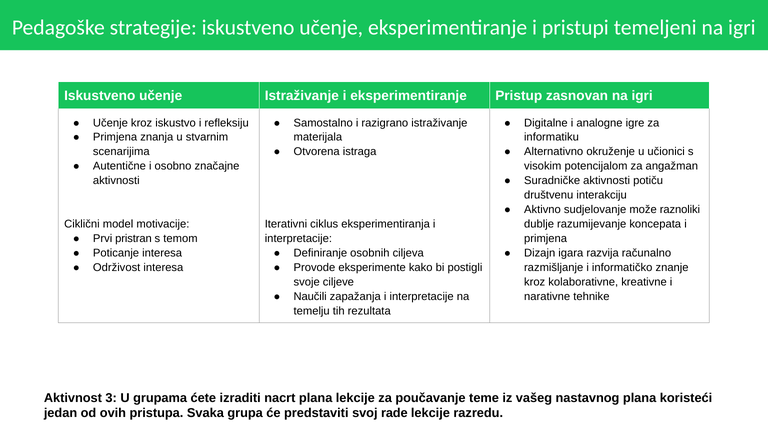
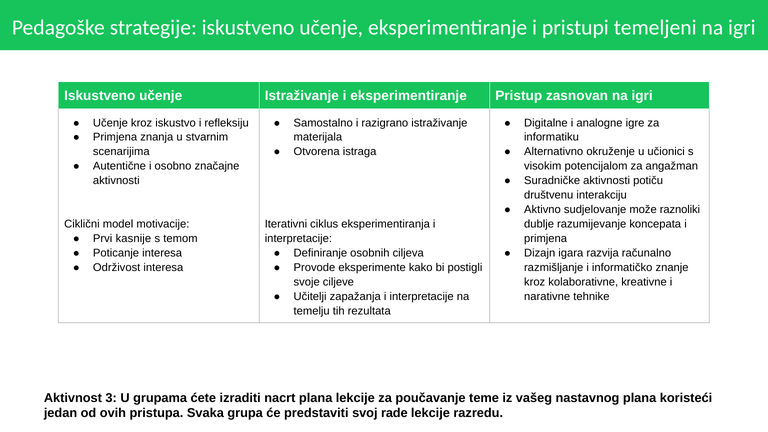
pristran: pristran -> kasnije
Naučili: Naučili -> Učitelji
